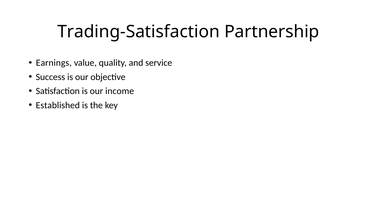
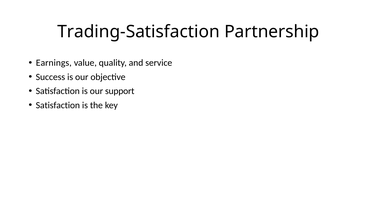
income: income -> support
Established at (58, 105): Established -> Satisfaction
